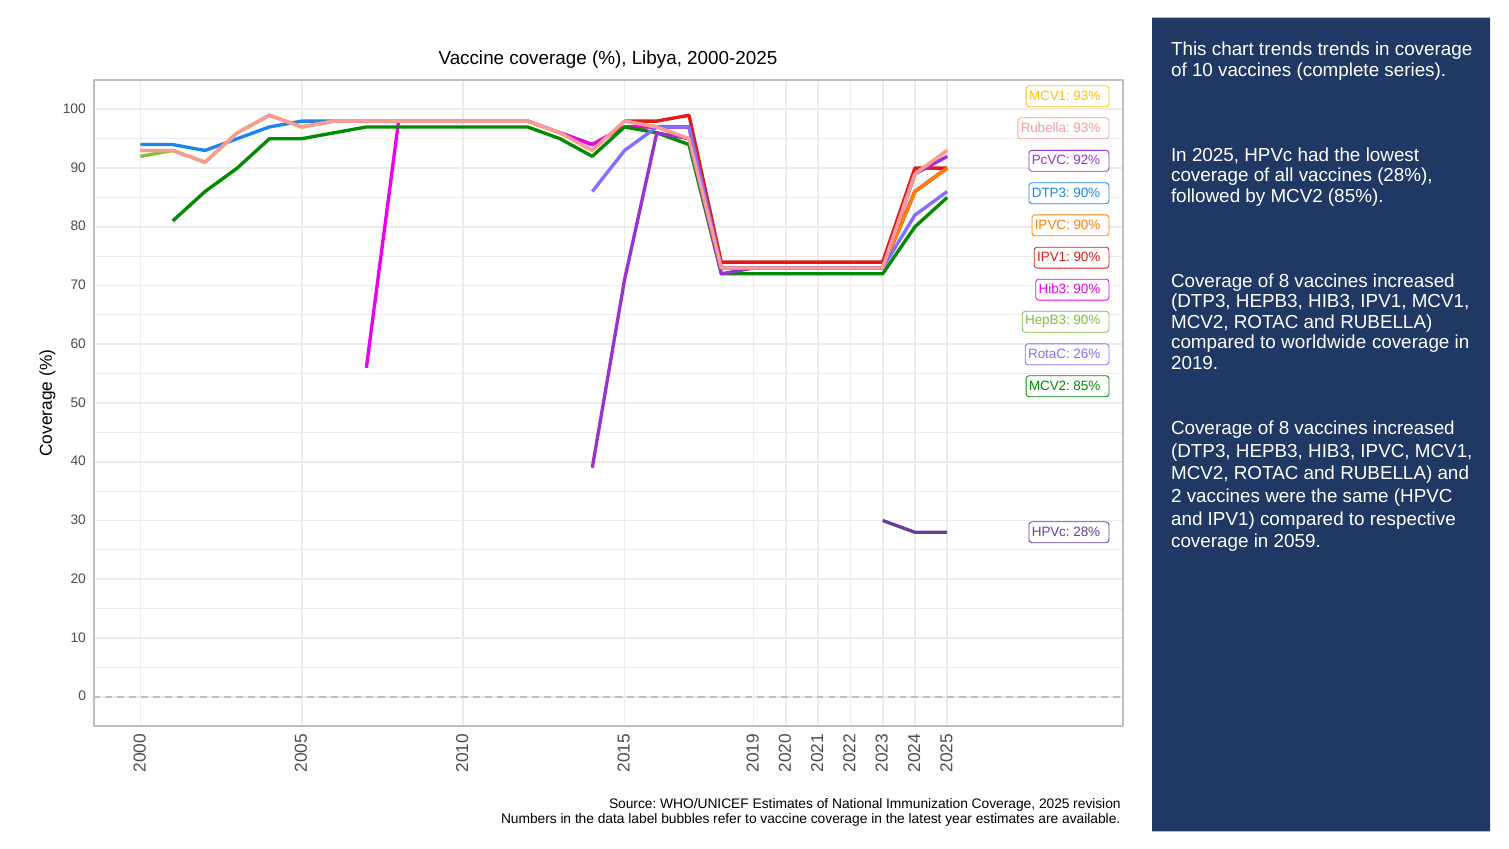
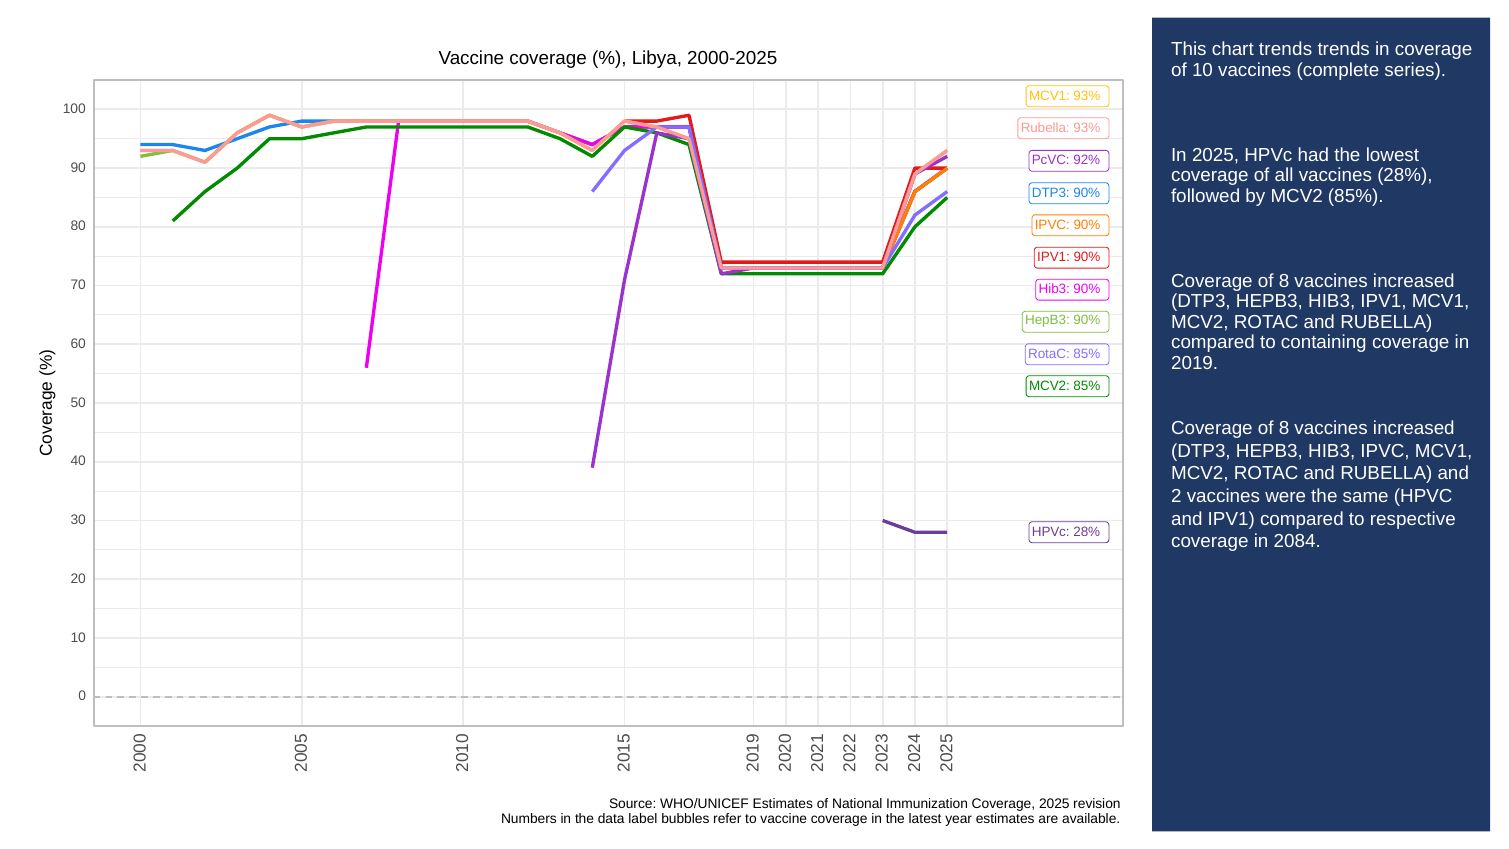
worldwide: worldwide -> containing
RotaC 26%: 26% -> 85%
2059: 2059 -> 2084
